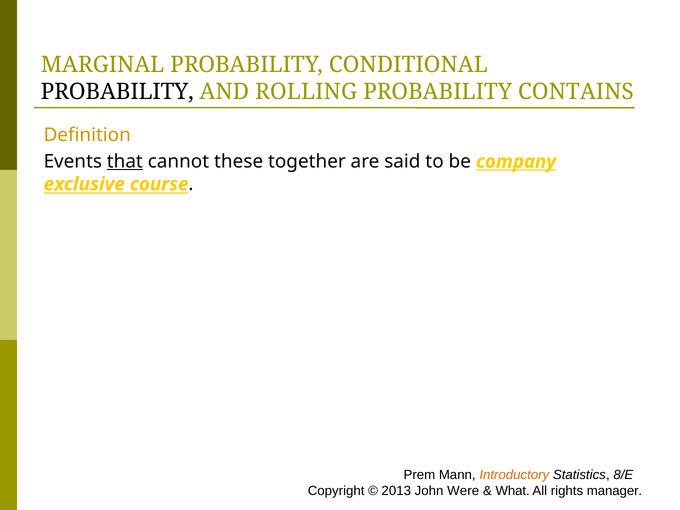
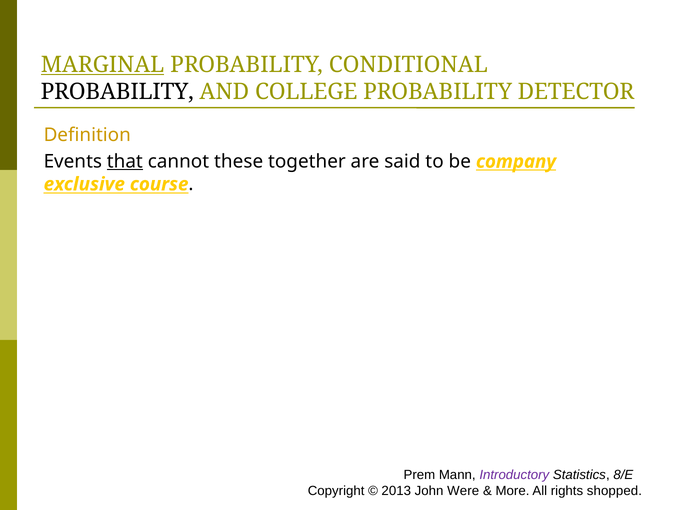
MARGINAL underline: none -> present
ROLLING: ROLLING -> COLLEGE
CONTAINS: CONTAINS -> DETECTOR
Introductory colour: orange -> purple
What: What -> More
manager: manager -> shopped
